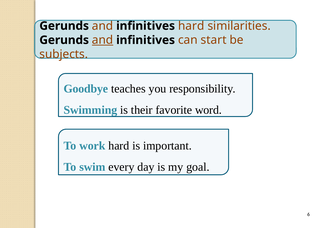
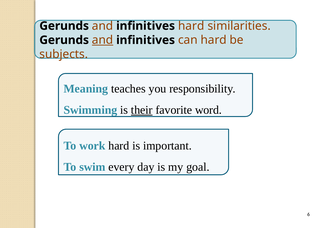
can start: start -> hard
Goodbye: Goodbye -> Meaning
their underline: none -> present
